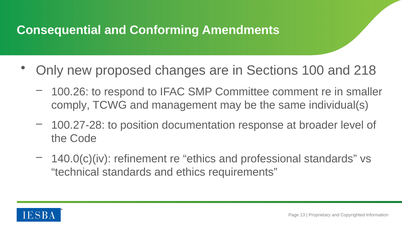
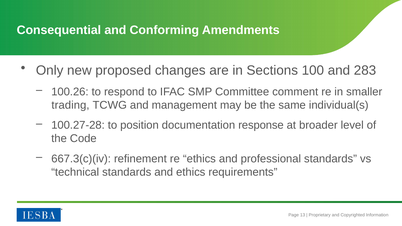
218: 218 -> 283
comply: comply -> trading
140.0(c)(iv: 140.0(c)(iv -> 667.3(c)(iv
